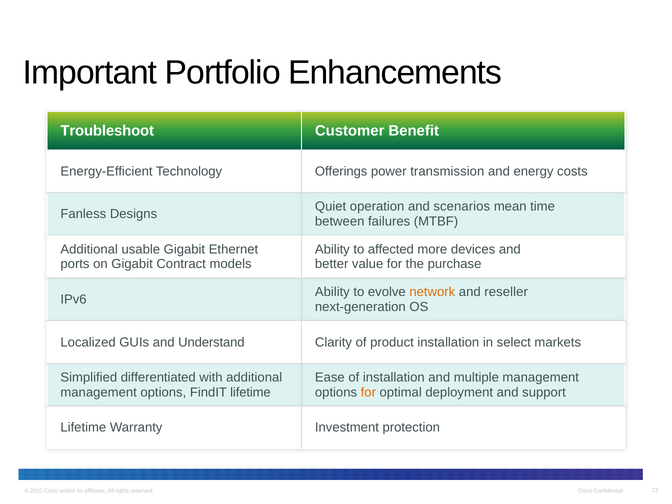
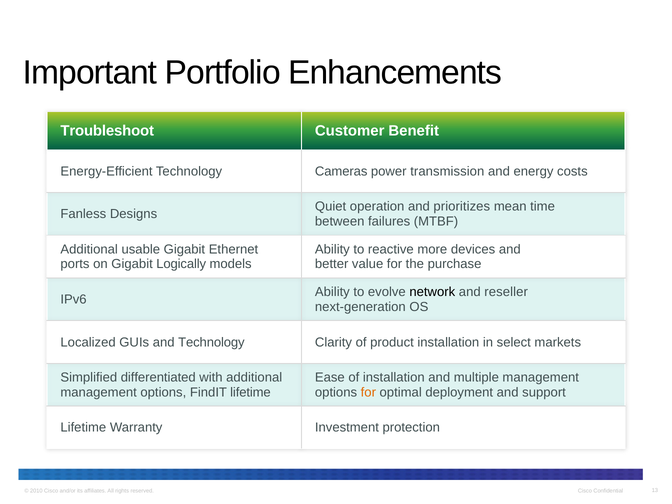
Offerings: Offerings -> Cameras
scenarios: scenarios -> prioritizes
affected: affected -> reactive
Contract: Contract -> Logically
network colour: orange -> black
and Understand: Understand -> Technology
